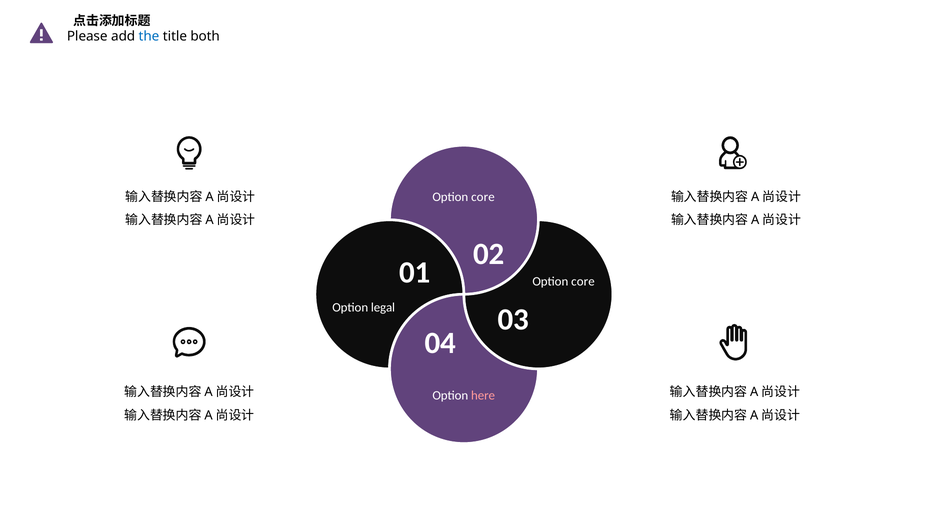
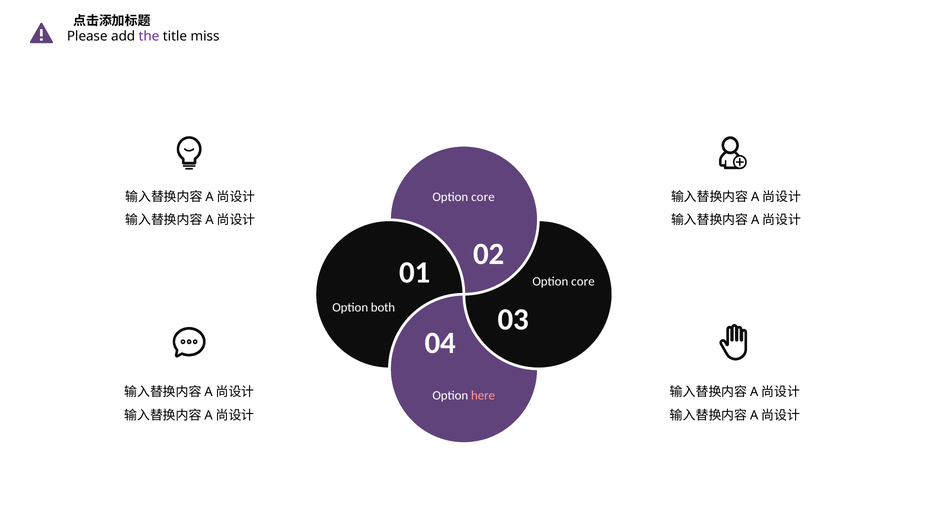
the colour: blue -> purple
both: both -> miss
legal: legal -> both
